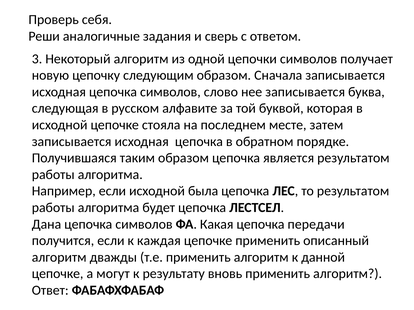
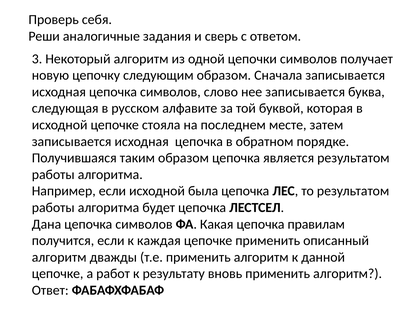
передачи: передачи -> правилам
могут: могут -> работ
